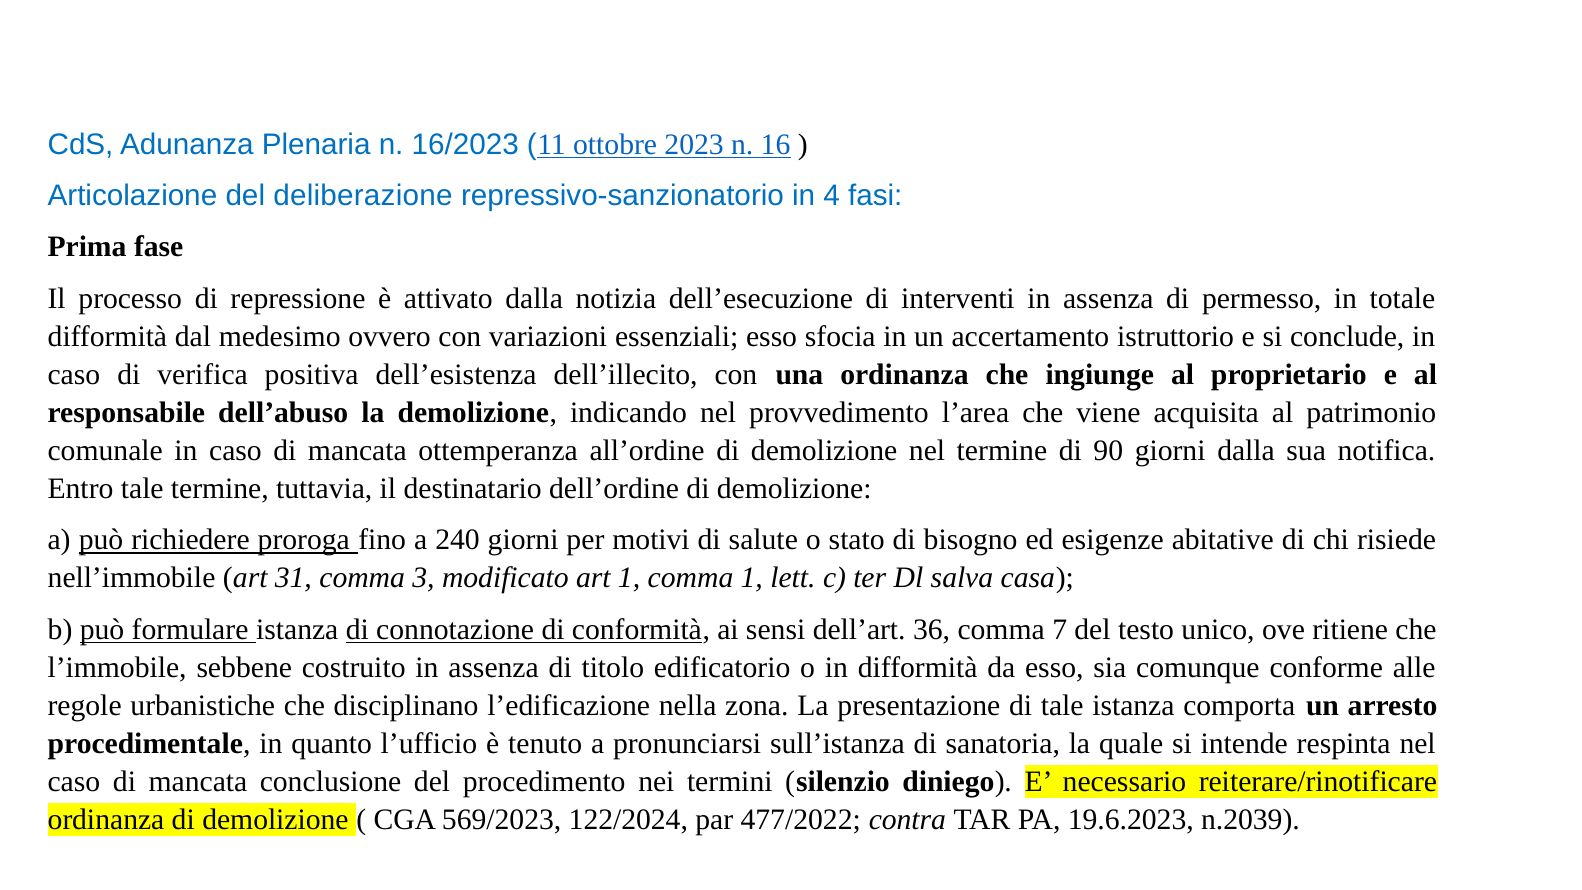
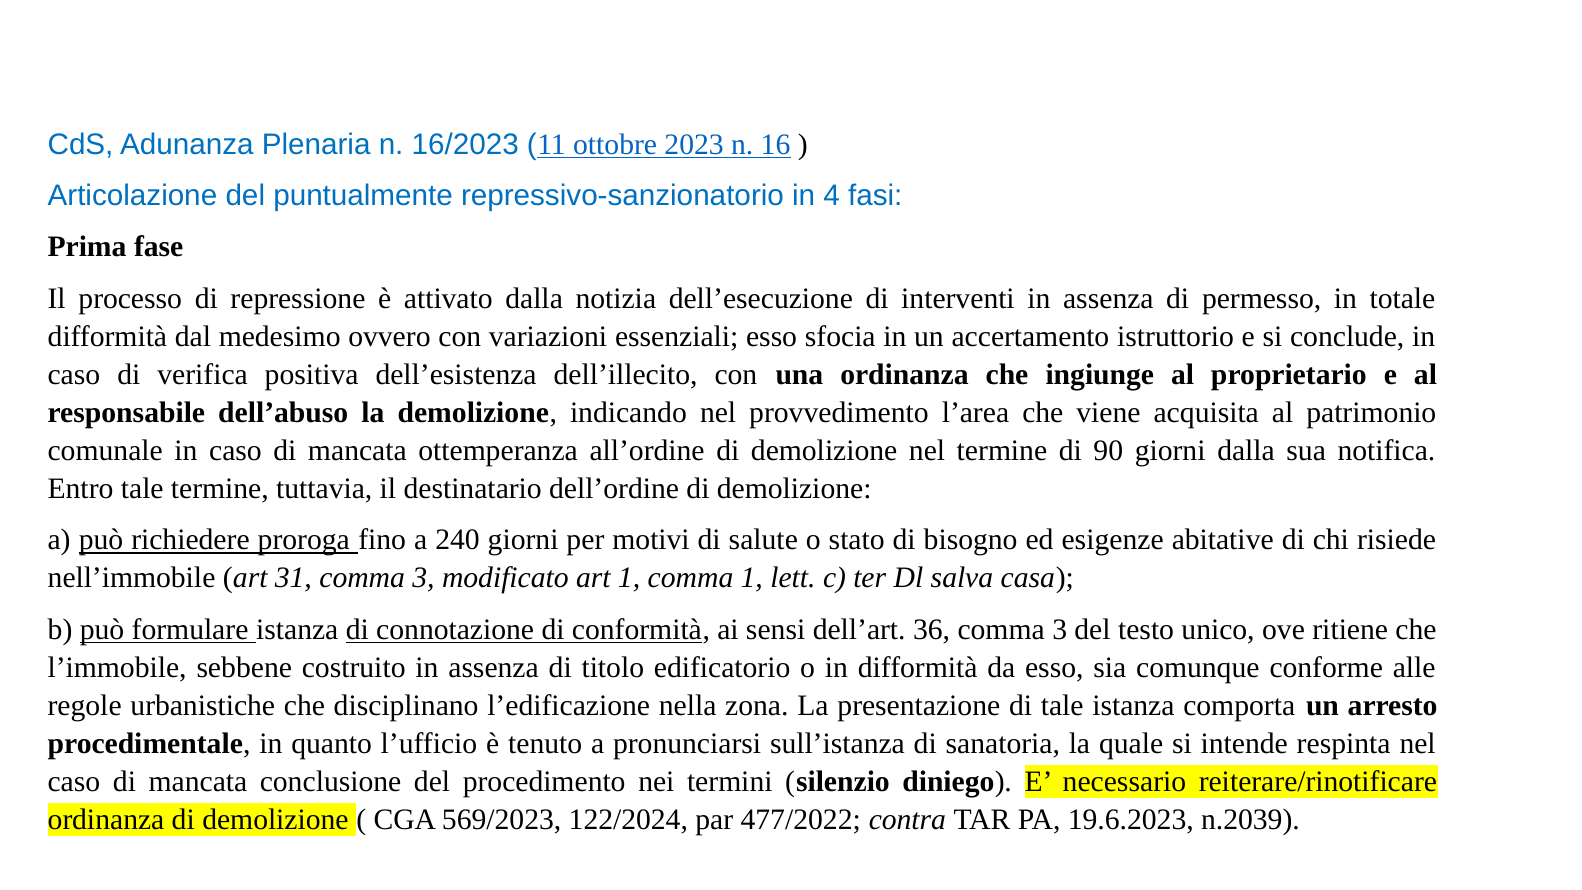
deliberazione: deliberazione -> puntualmente
36 comma 7: 7 -> 3
